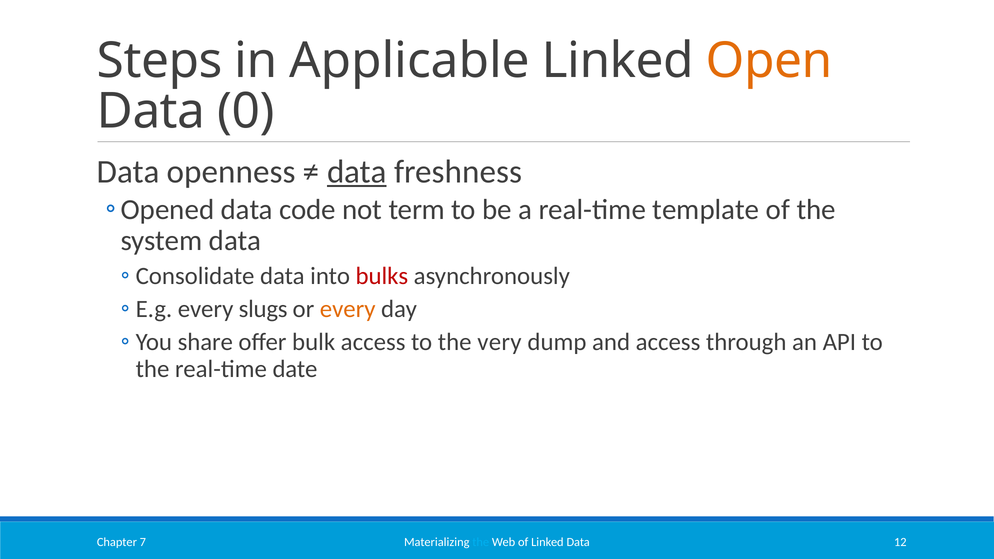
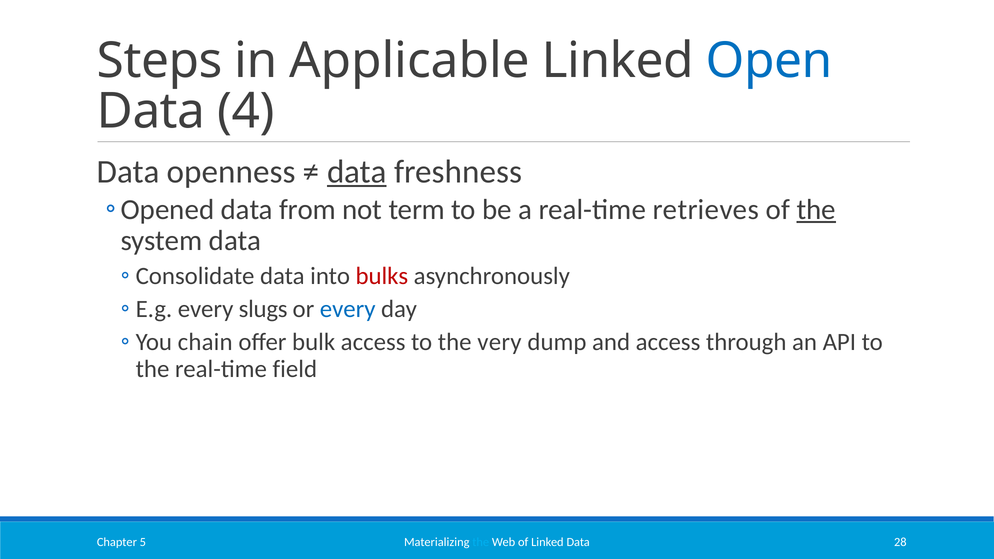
Open colour: orange -> blue
0: 0 -> 4
code: code -> from
template: template -> retrieves
the at (816, 210) underline: none -> present
every at (348, 309) colour: orange -> blue
share: share -> chain
date: date -> field
12: 12 -> 28
7: 7 -> 5
